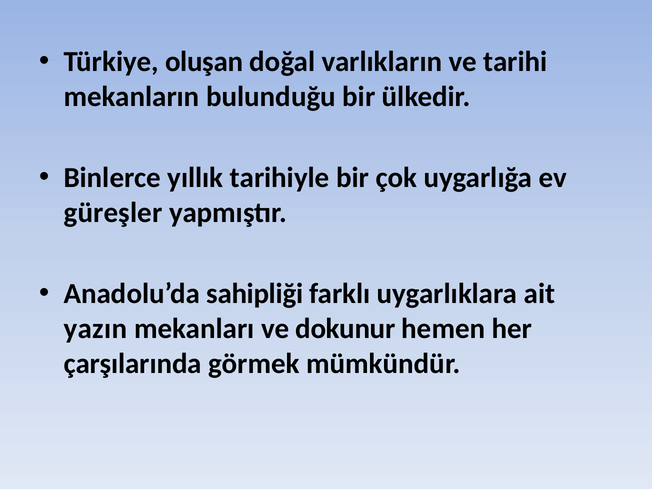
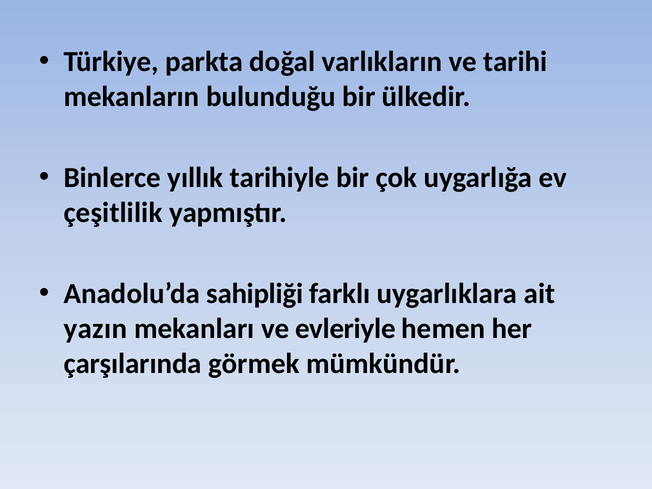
oluşan: oluşan -> parkta
güreşler: güreşler -> çeşitlilik
dokunur: dokunur -> evleriyle
